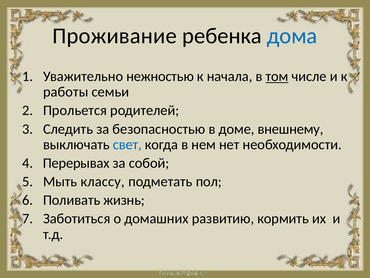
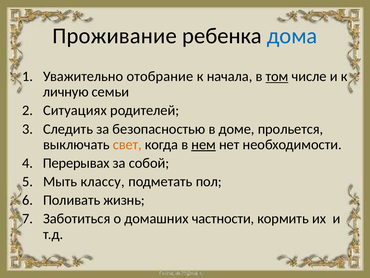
нежностью: нежностью -> отобрание
работы: работы -> личную
Прольется: Прольется -> Ситуациях
внешнему: внешнему -> прольется
свет colour: blue -> orange
нем underline: none -> present
развитию: развитию -> частности
